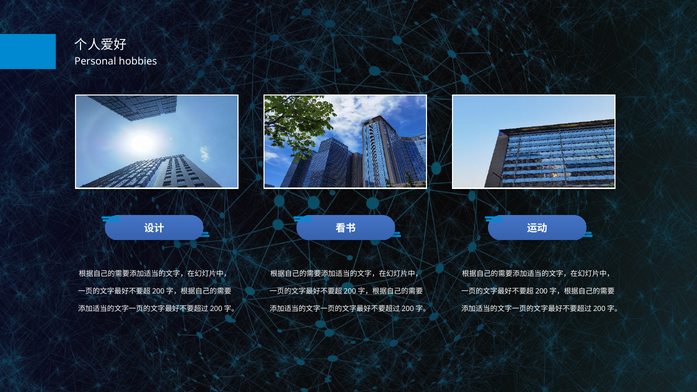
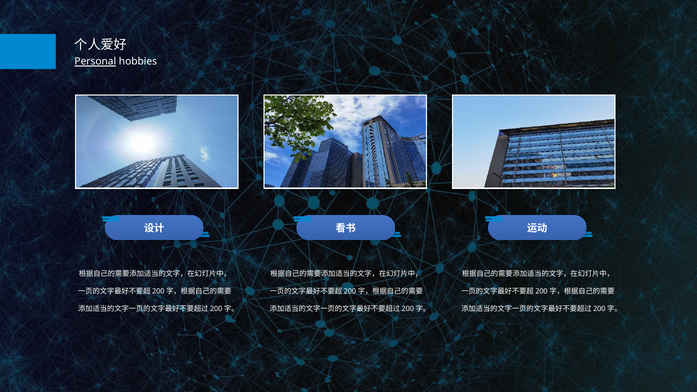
Personal underline: none -> present
